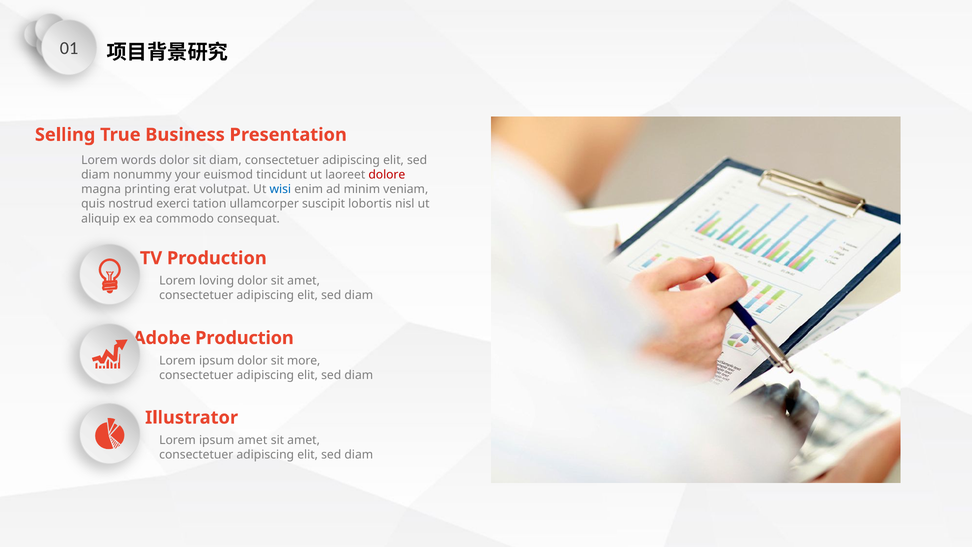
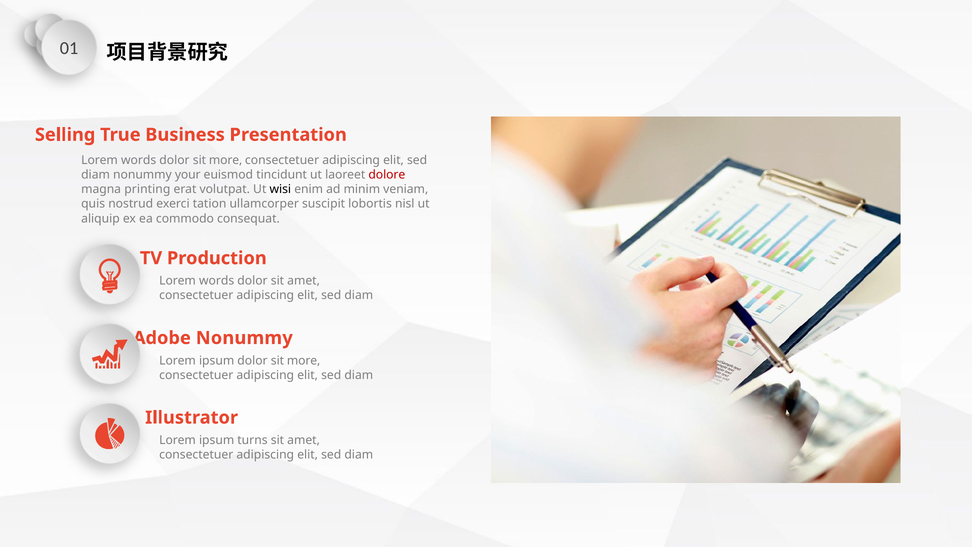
diam at (225, 160): diam -> more
wisi colour: blue -> black
loving at (217, 281): loving -> words
Production at (244, 338): Production -> Nonummy
ipsum amet: amet -> turns
